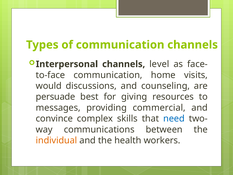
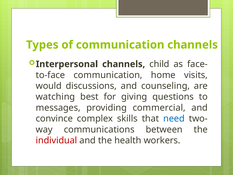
level: level -> child
persuade: persuade -> watching
resources: resources -> questions
individual colour: orange -> red
